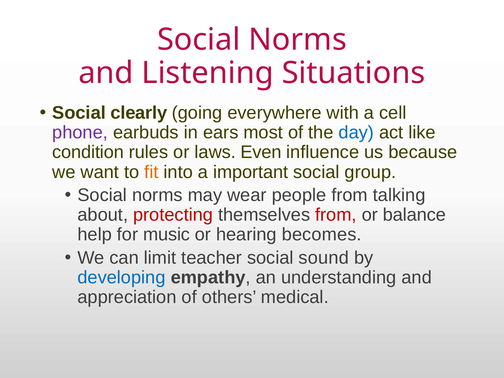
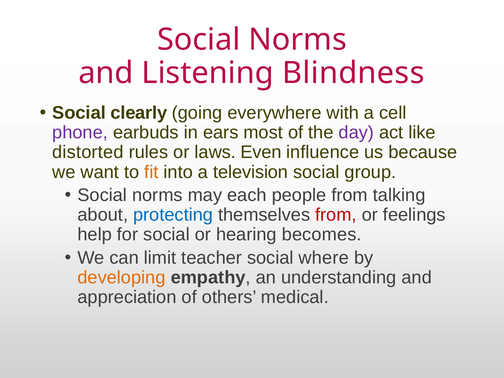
Situations: Situations -> Blindness
day colour: blue -> purple
condition: condition -> distorted
important: important -> television
wear: wear -> each
protecting colour: red -> blue
balance: balance -> feelings
for music: music -> social
sound: sound -> where
developing colour: blue -> orange
